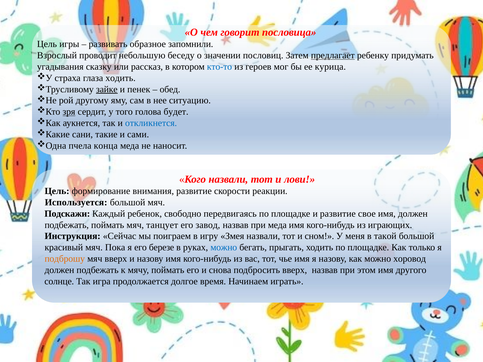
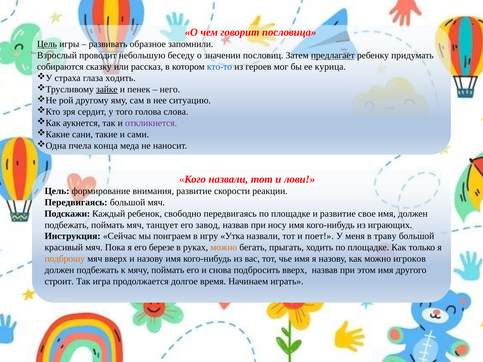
Цель at (47, 44) underline: none -> present
угадывания: угадывания -> собираются
обед: обед -> него
зря underline: present -> none
будет: будет -> слова
откликнется colour: blue -> purple
Используется at (76, 203): Используется -> Передвигаясь
при меда: меда -> носу
Змея: Змея -> Утка
сном: сном -> поет
такой: такой -> траву
можно at (224, 248) colour: blue -> orange
хоровод: хоровод -> игроков
солнце: солнце -> строит
